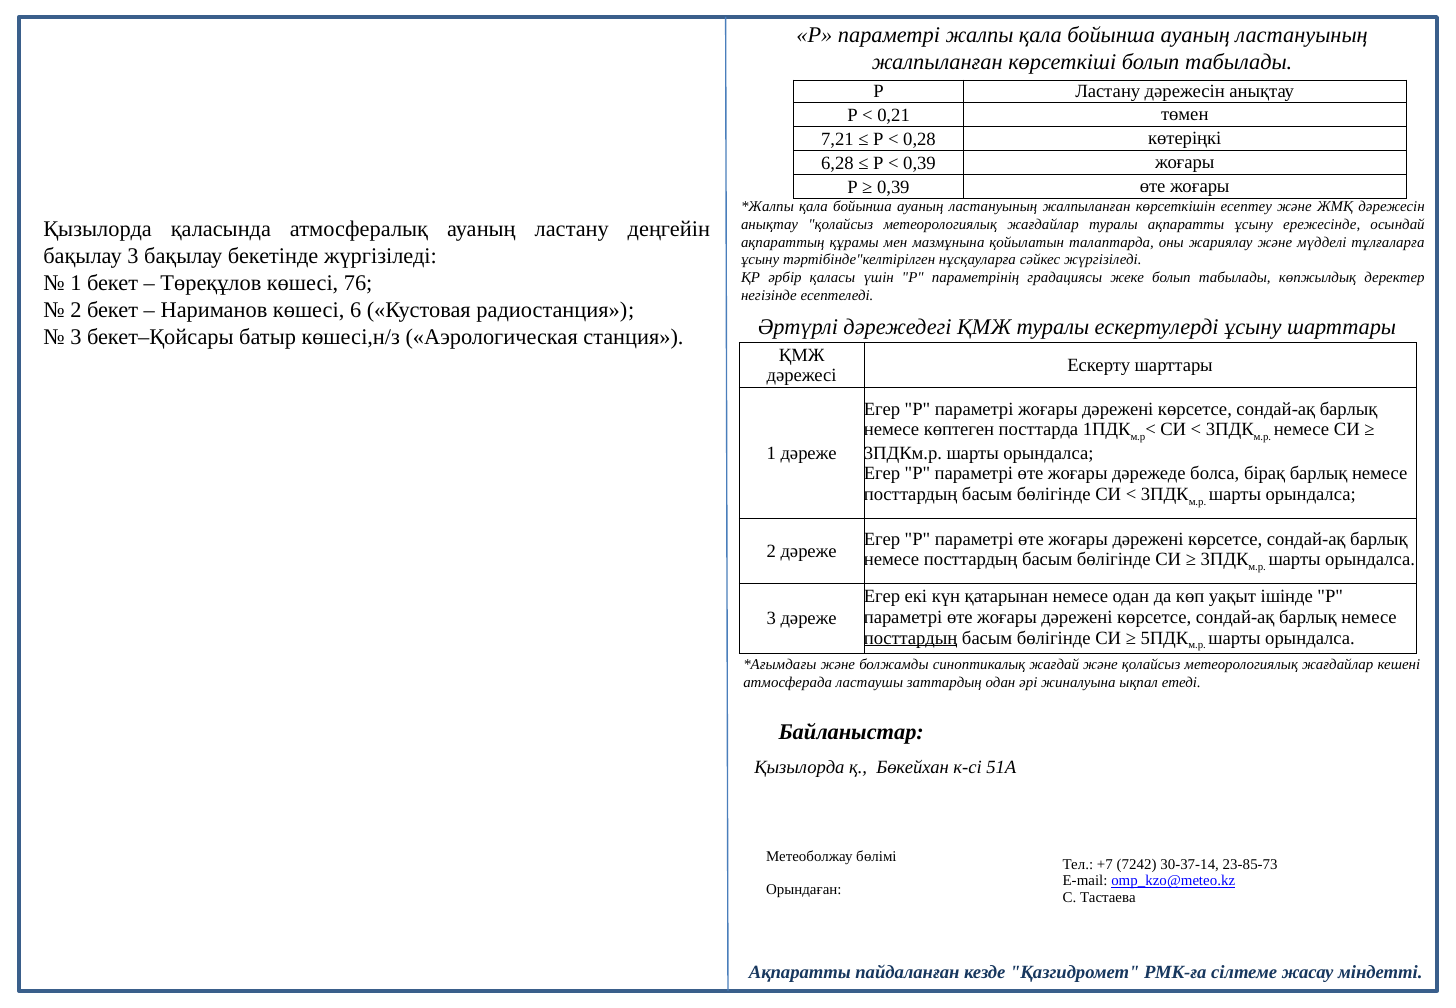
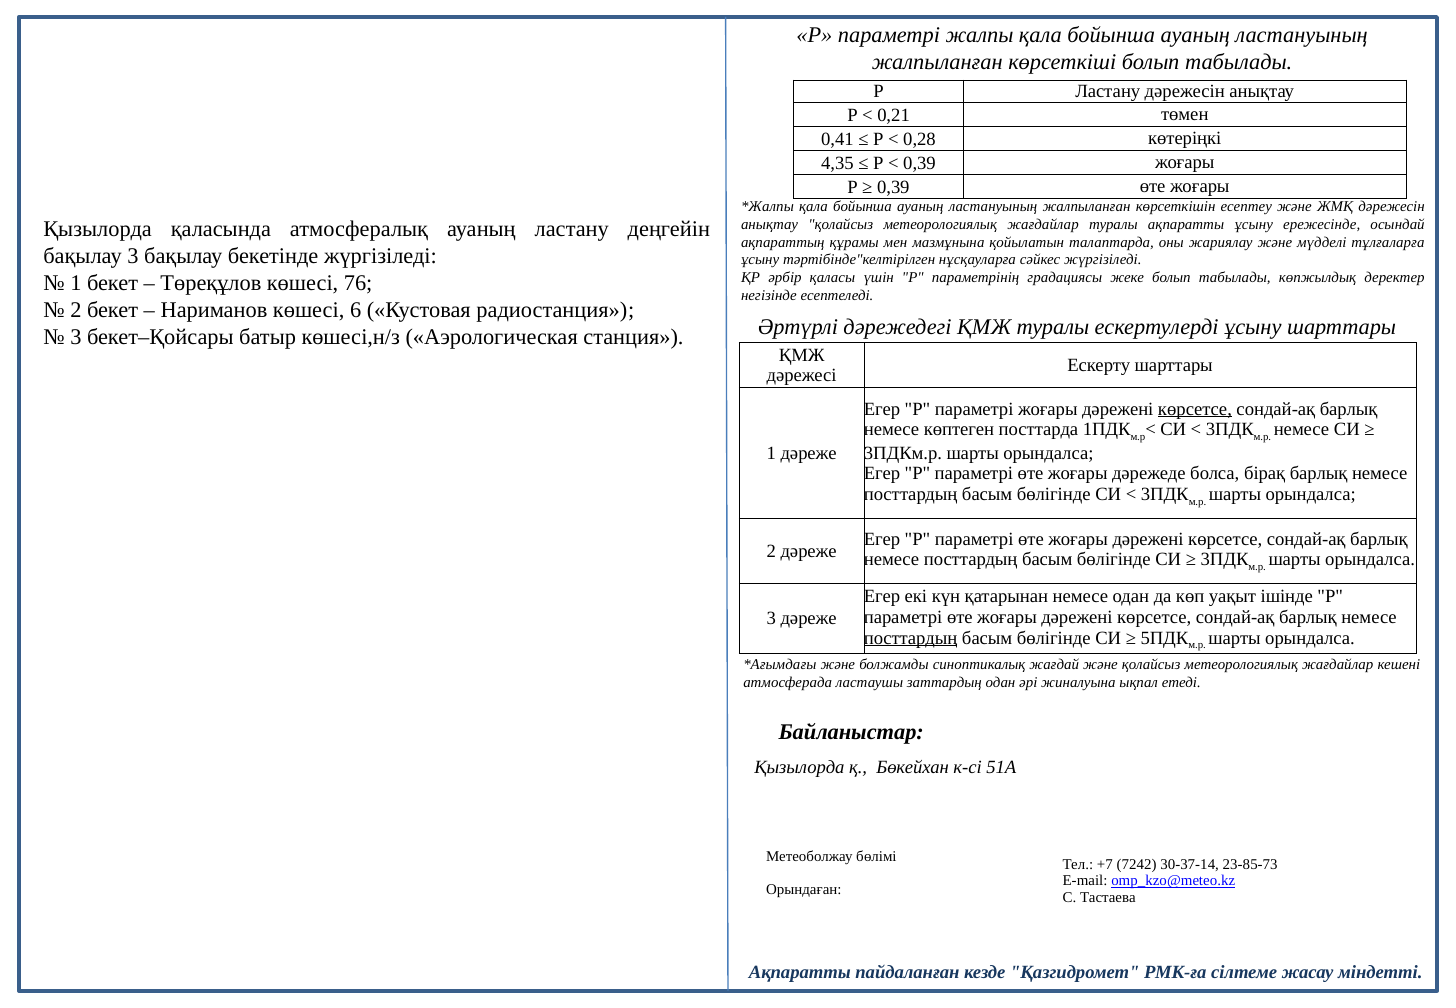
7,21: 7,21 -> 0,41
6,28: 6,28 -> 4,35
көрсетсе at (1195, 409) underline: none -> present
